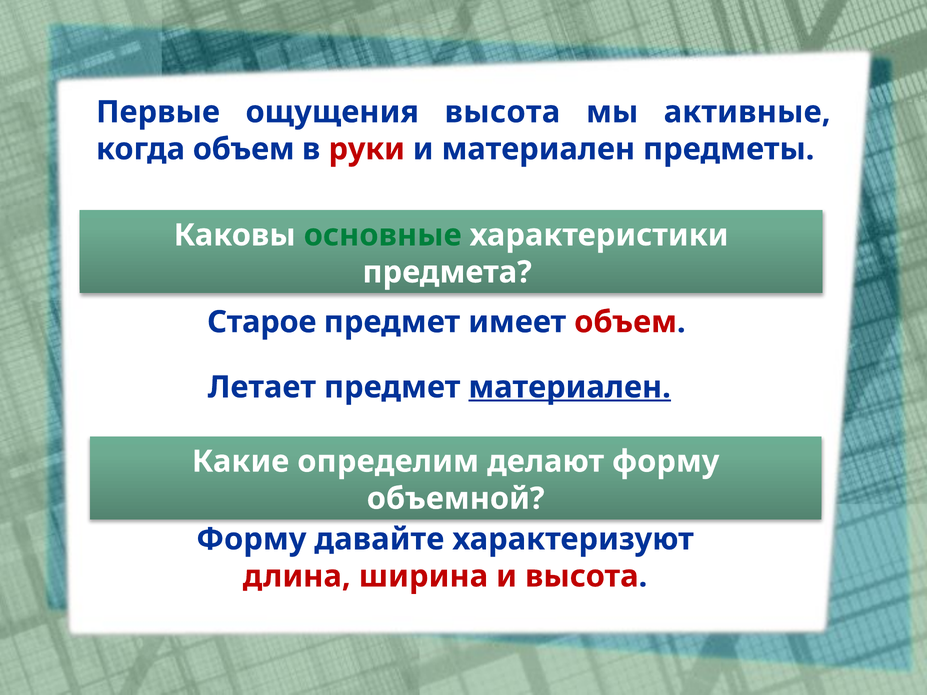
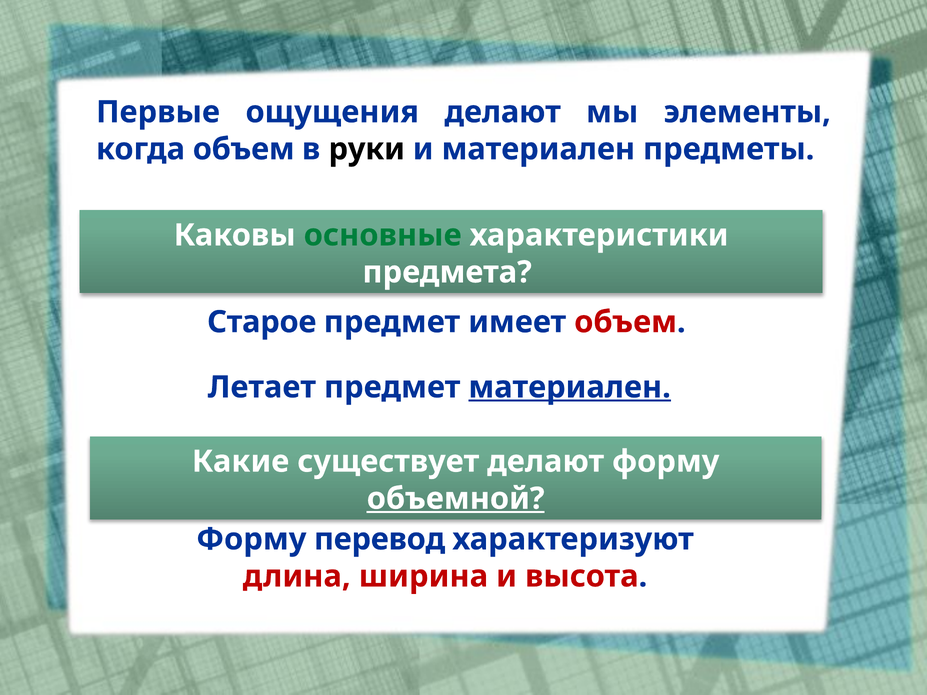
ощущения высота: высота -> делают
активные: активные -> элементы
руки colour: red -> black
определим: определим -> существует
объемной underline: none -> present
давайте: давайте -> перевод
